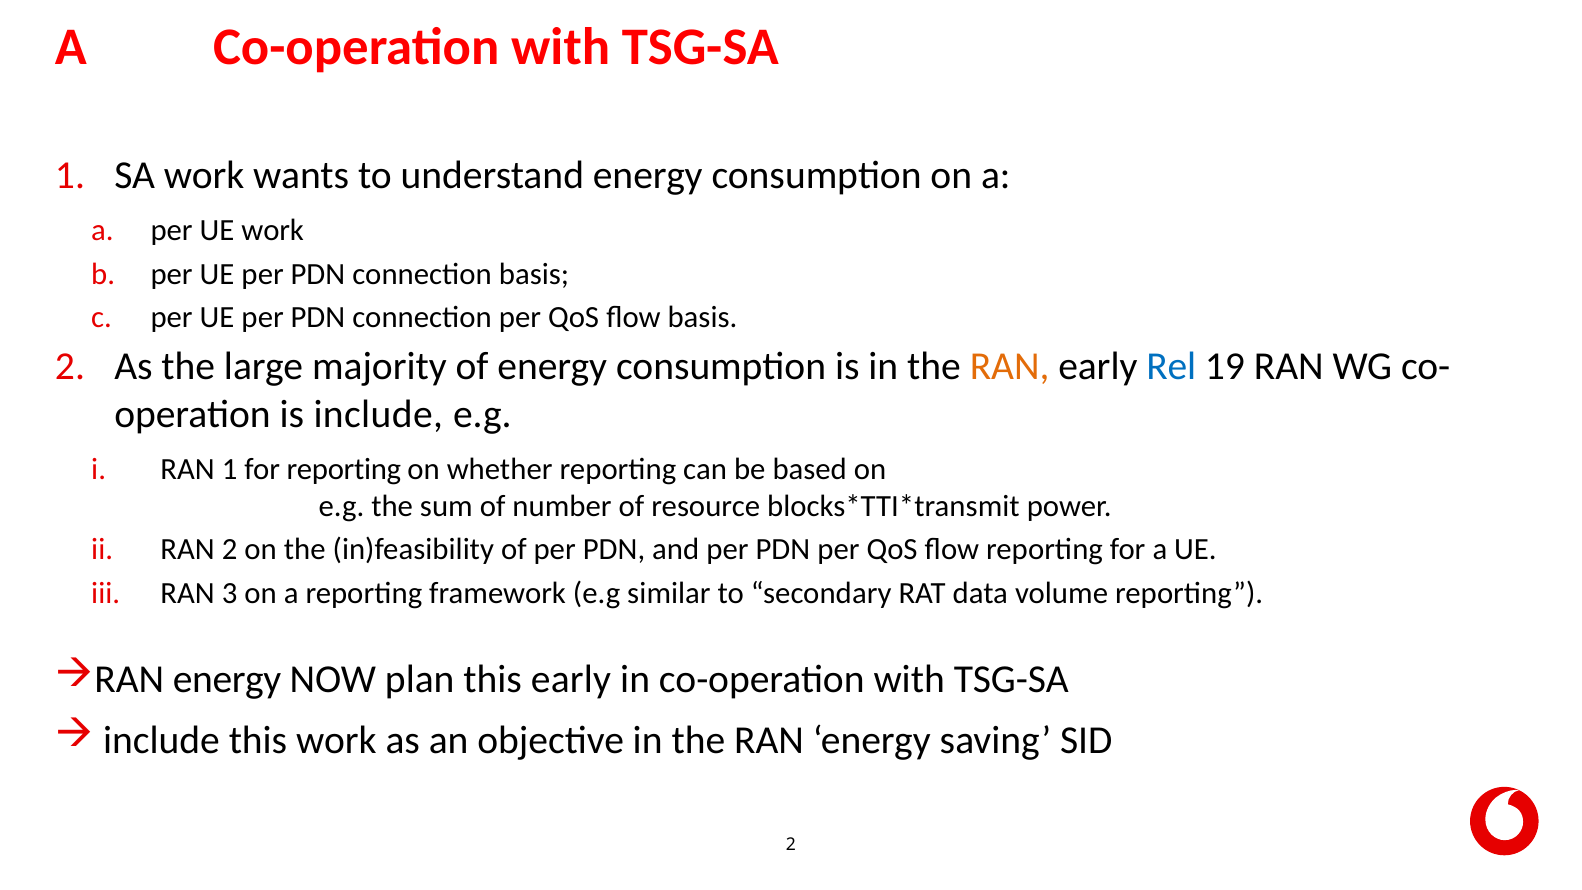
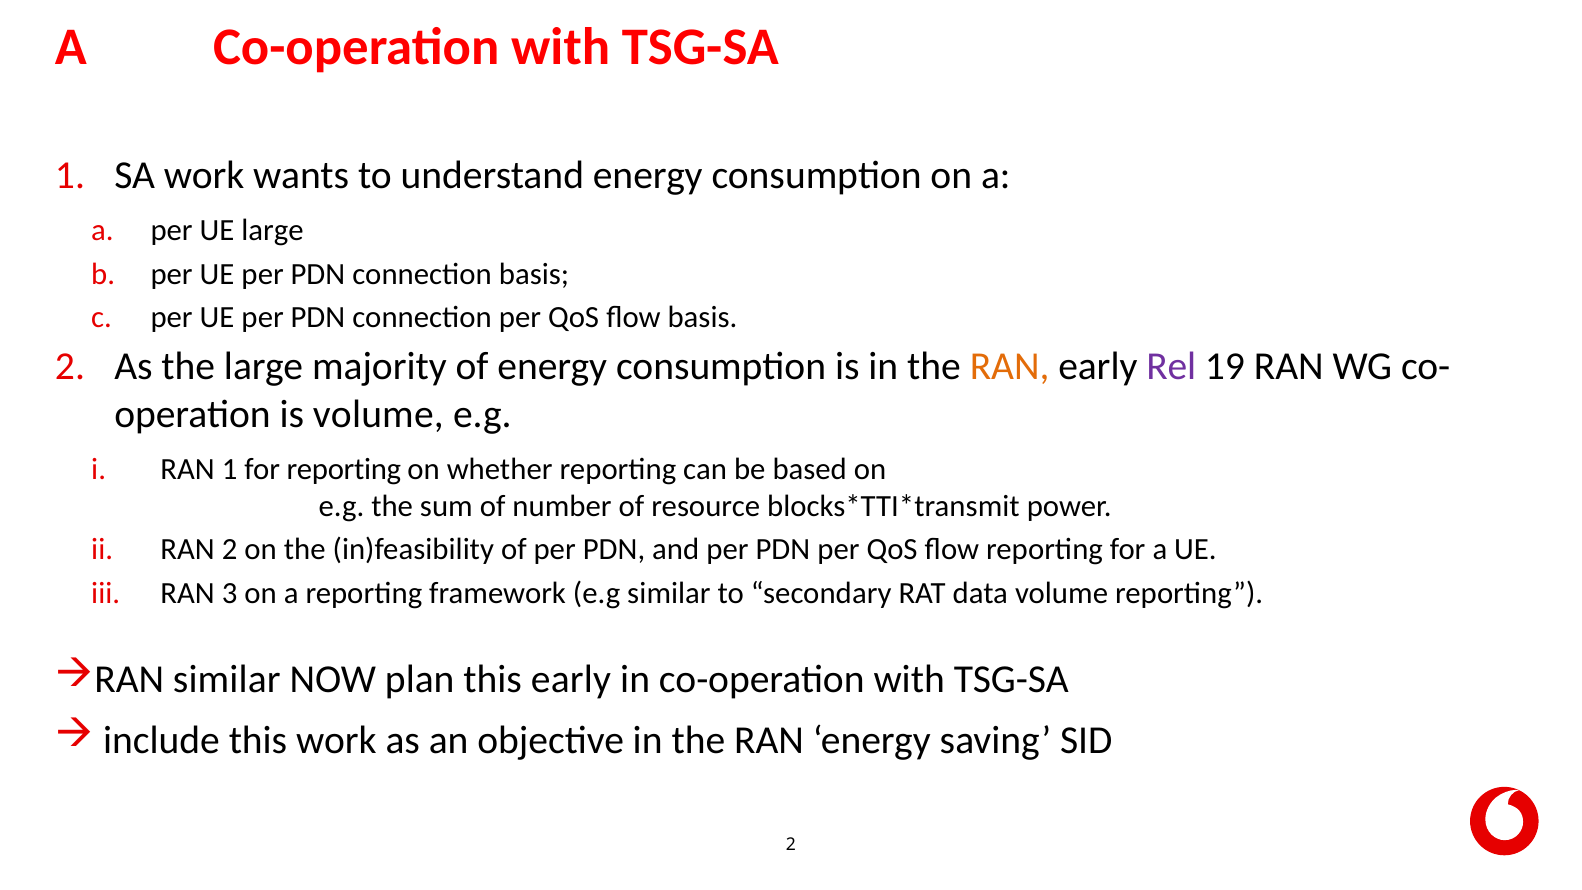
UE work: work -> large
Rel colour: blue -> purple
is include: include -> volume
energy at (227, 679): energy -> similar
